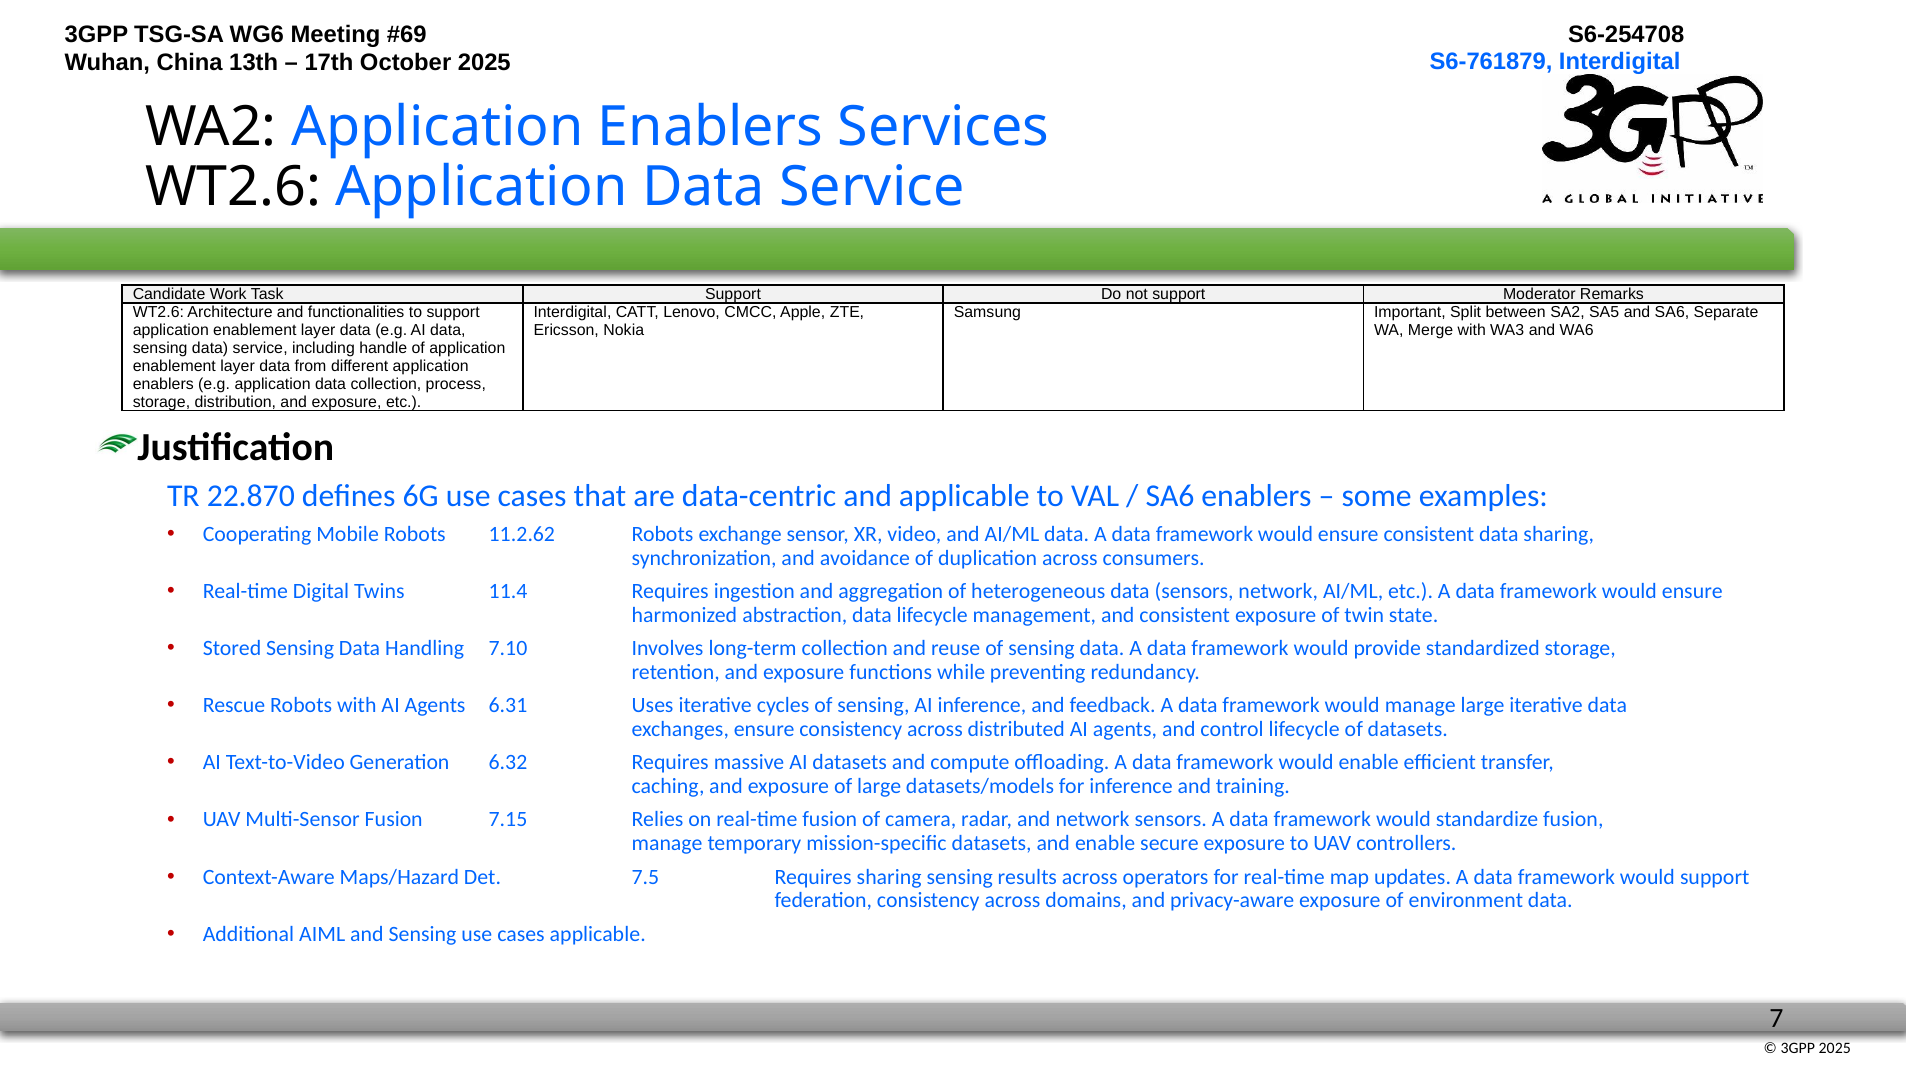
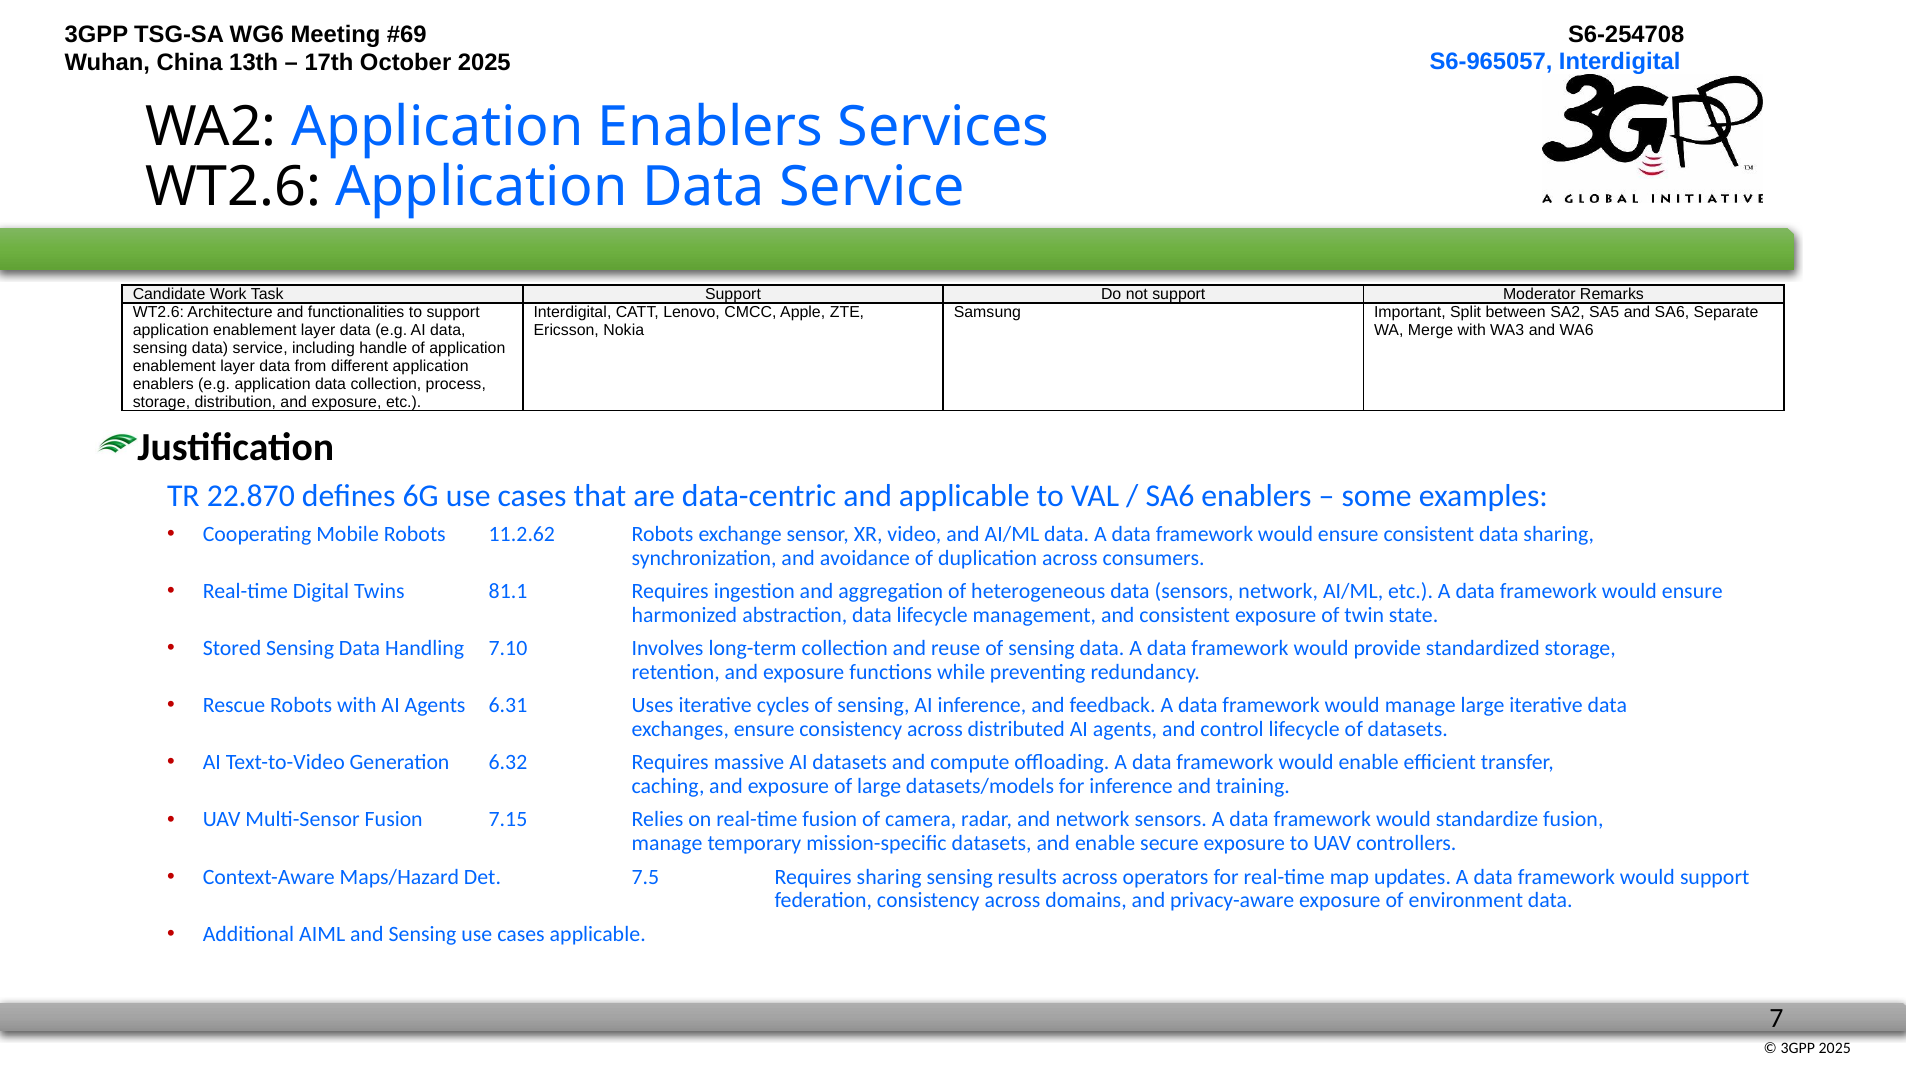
S6-761879: S6-761879 -> S6-965057
11.4: 11.4 -> 81.1
